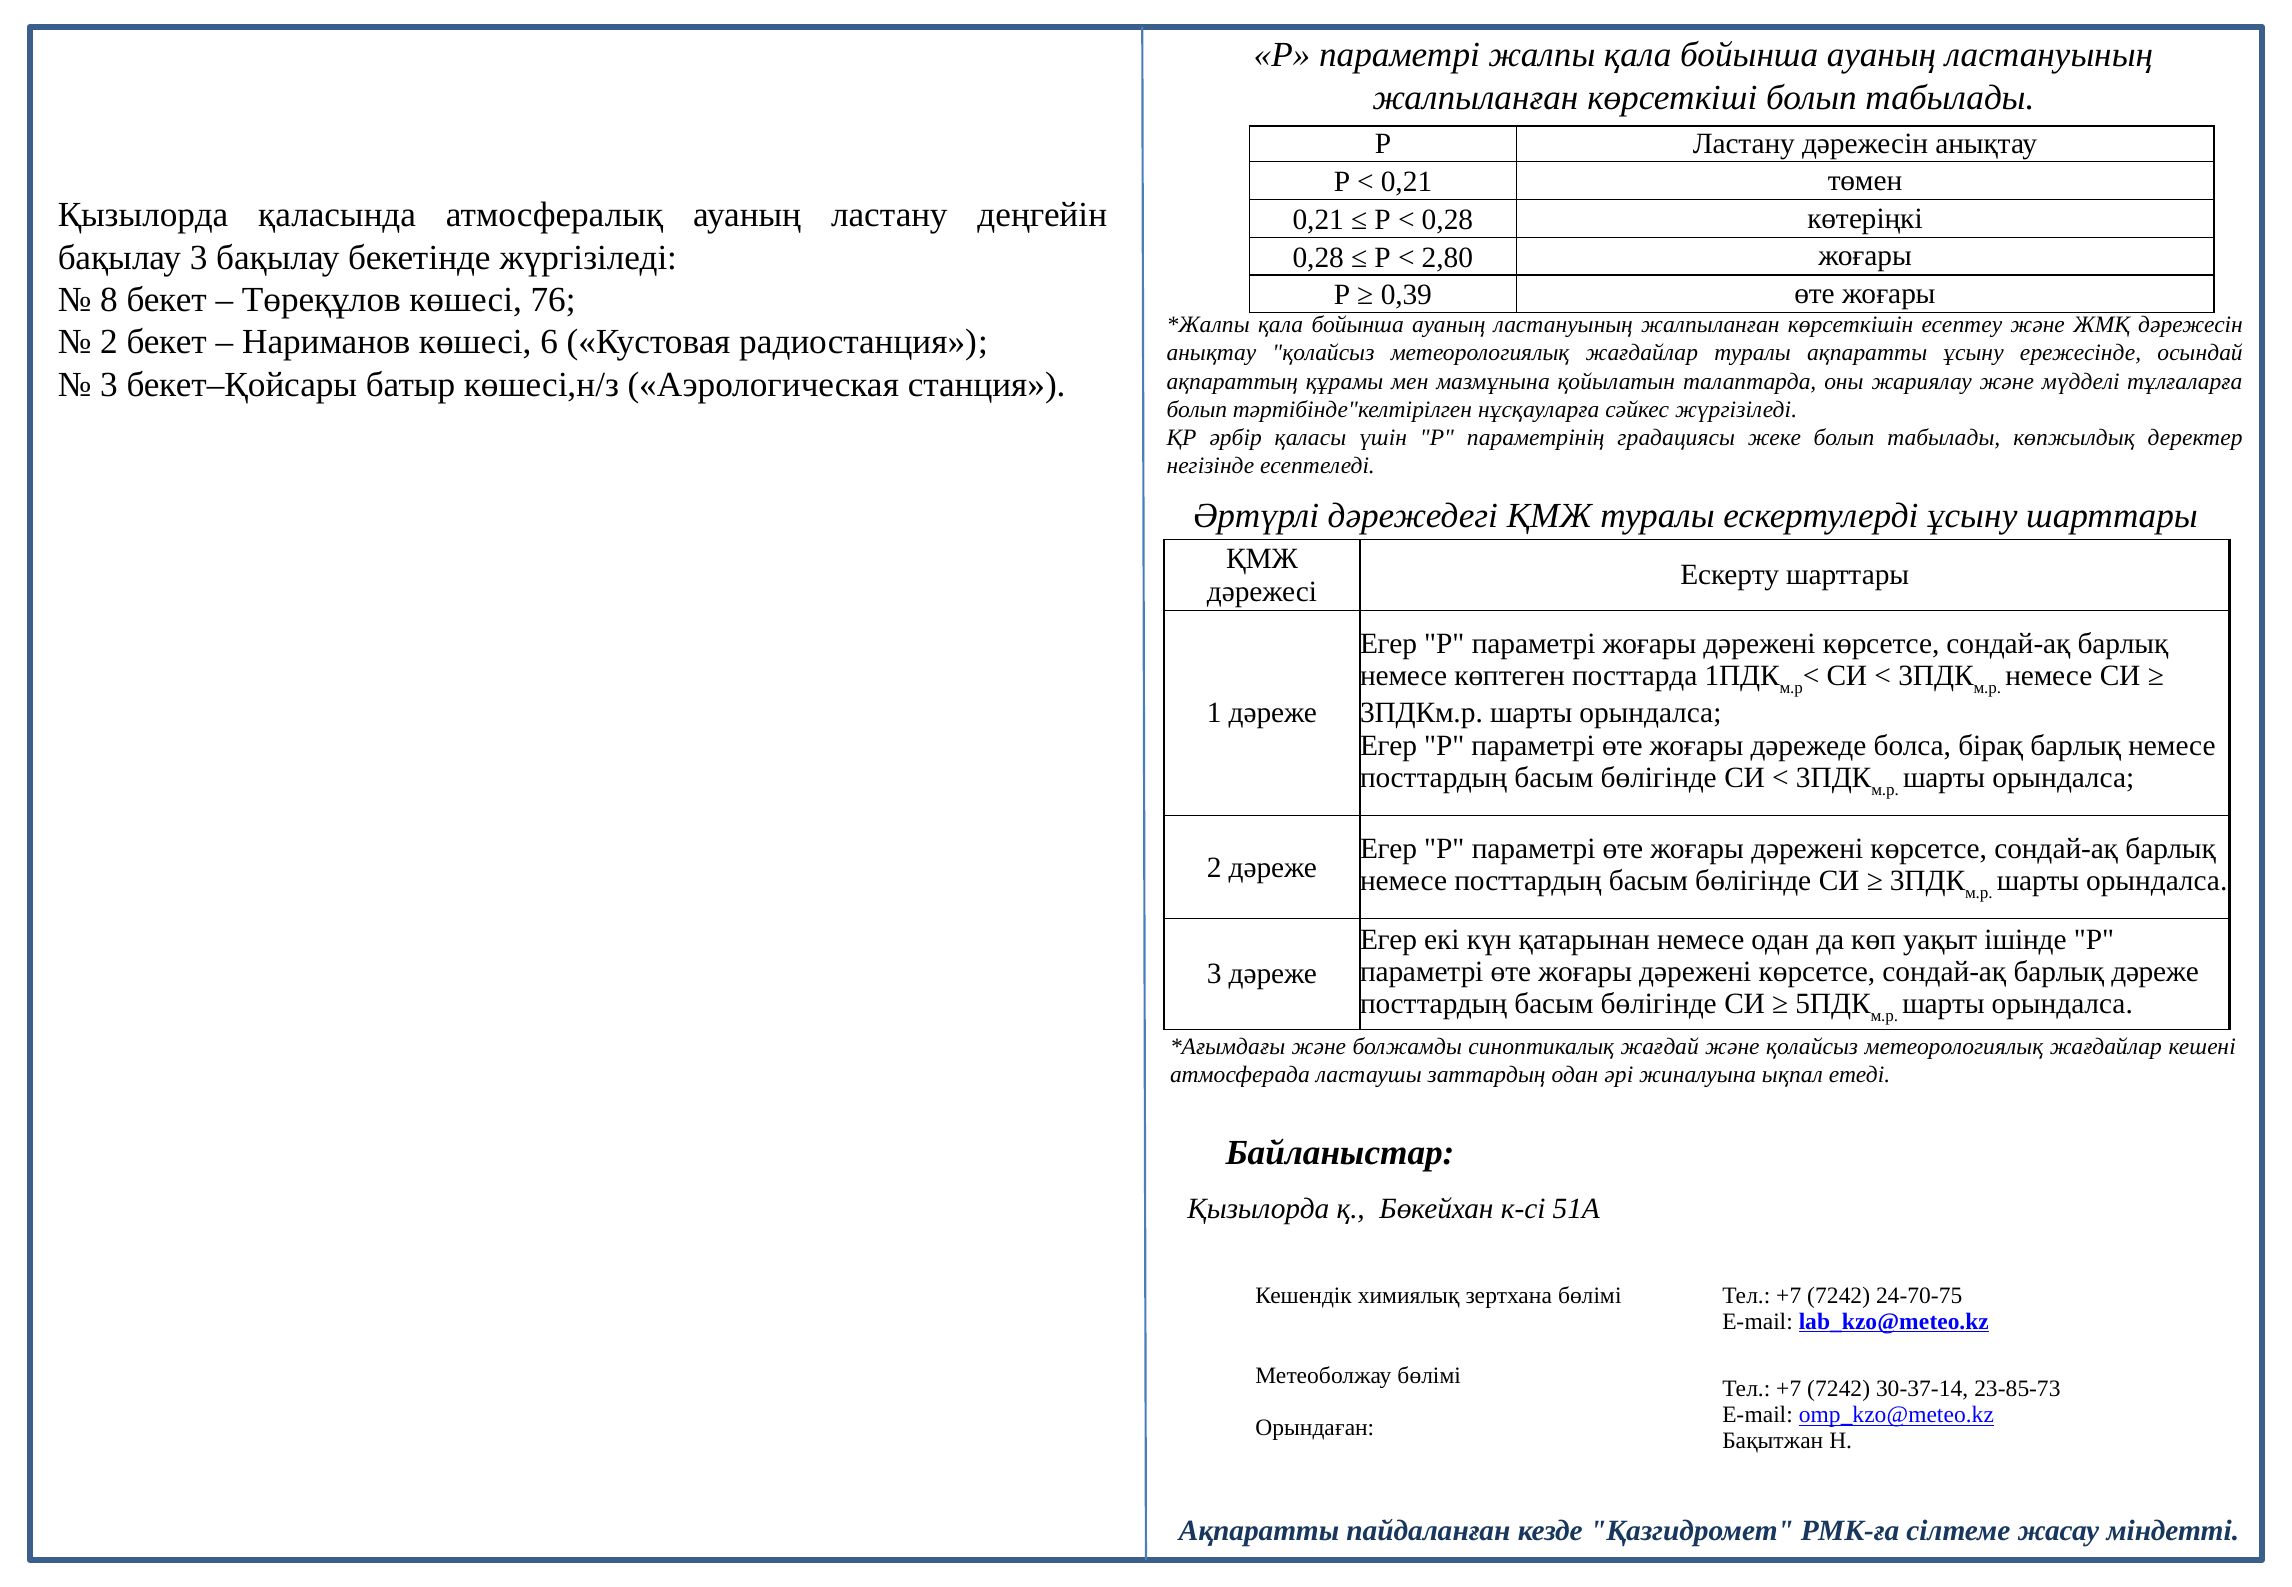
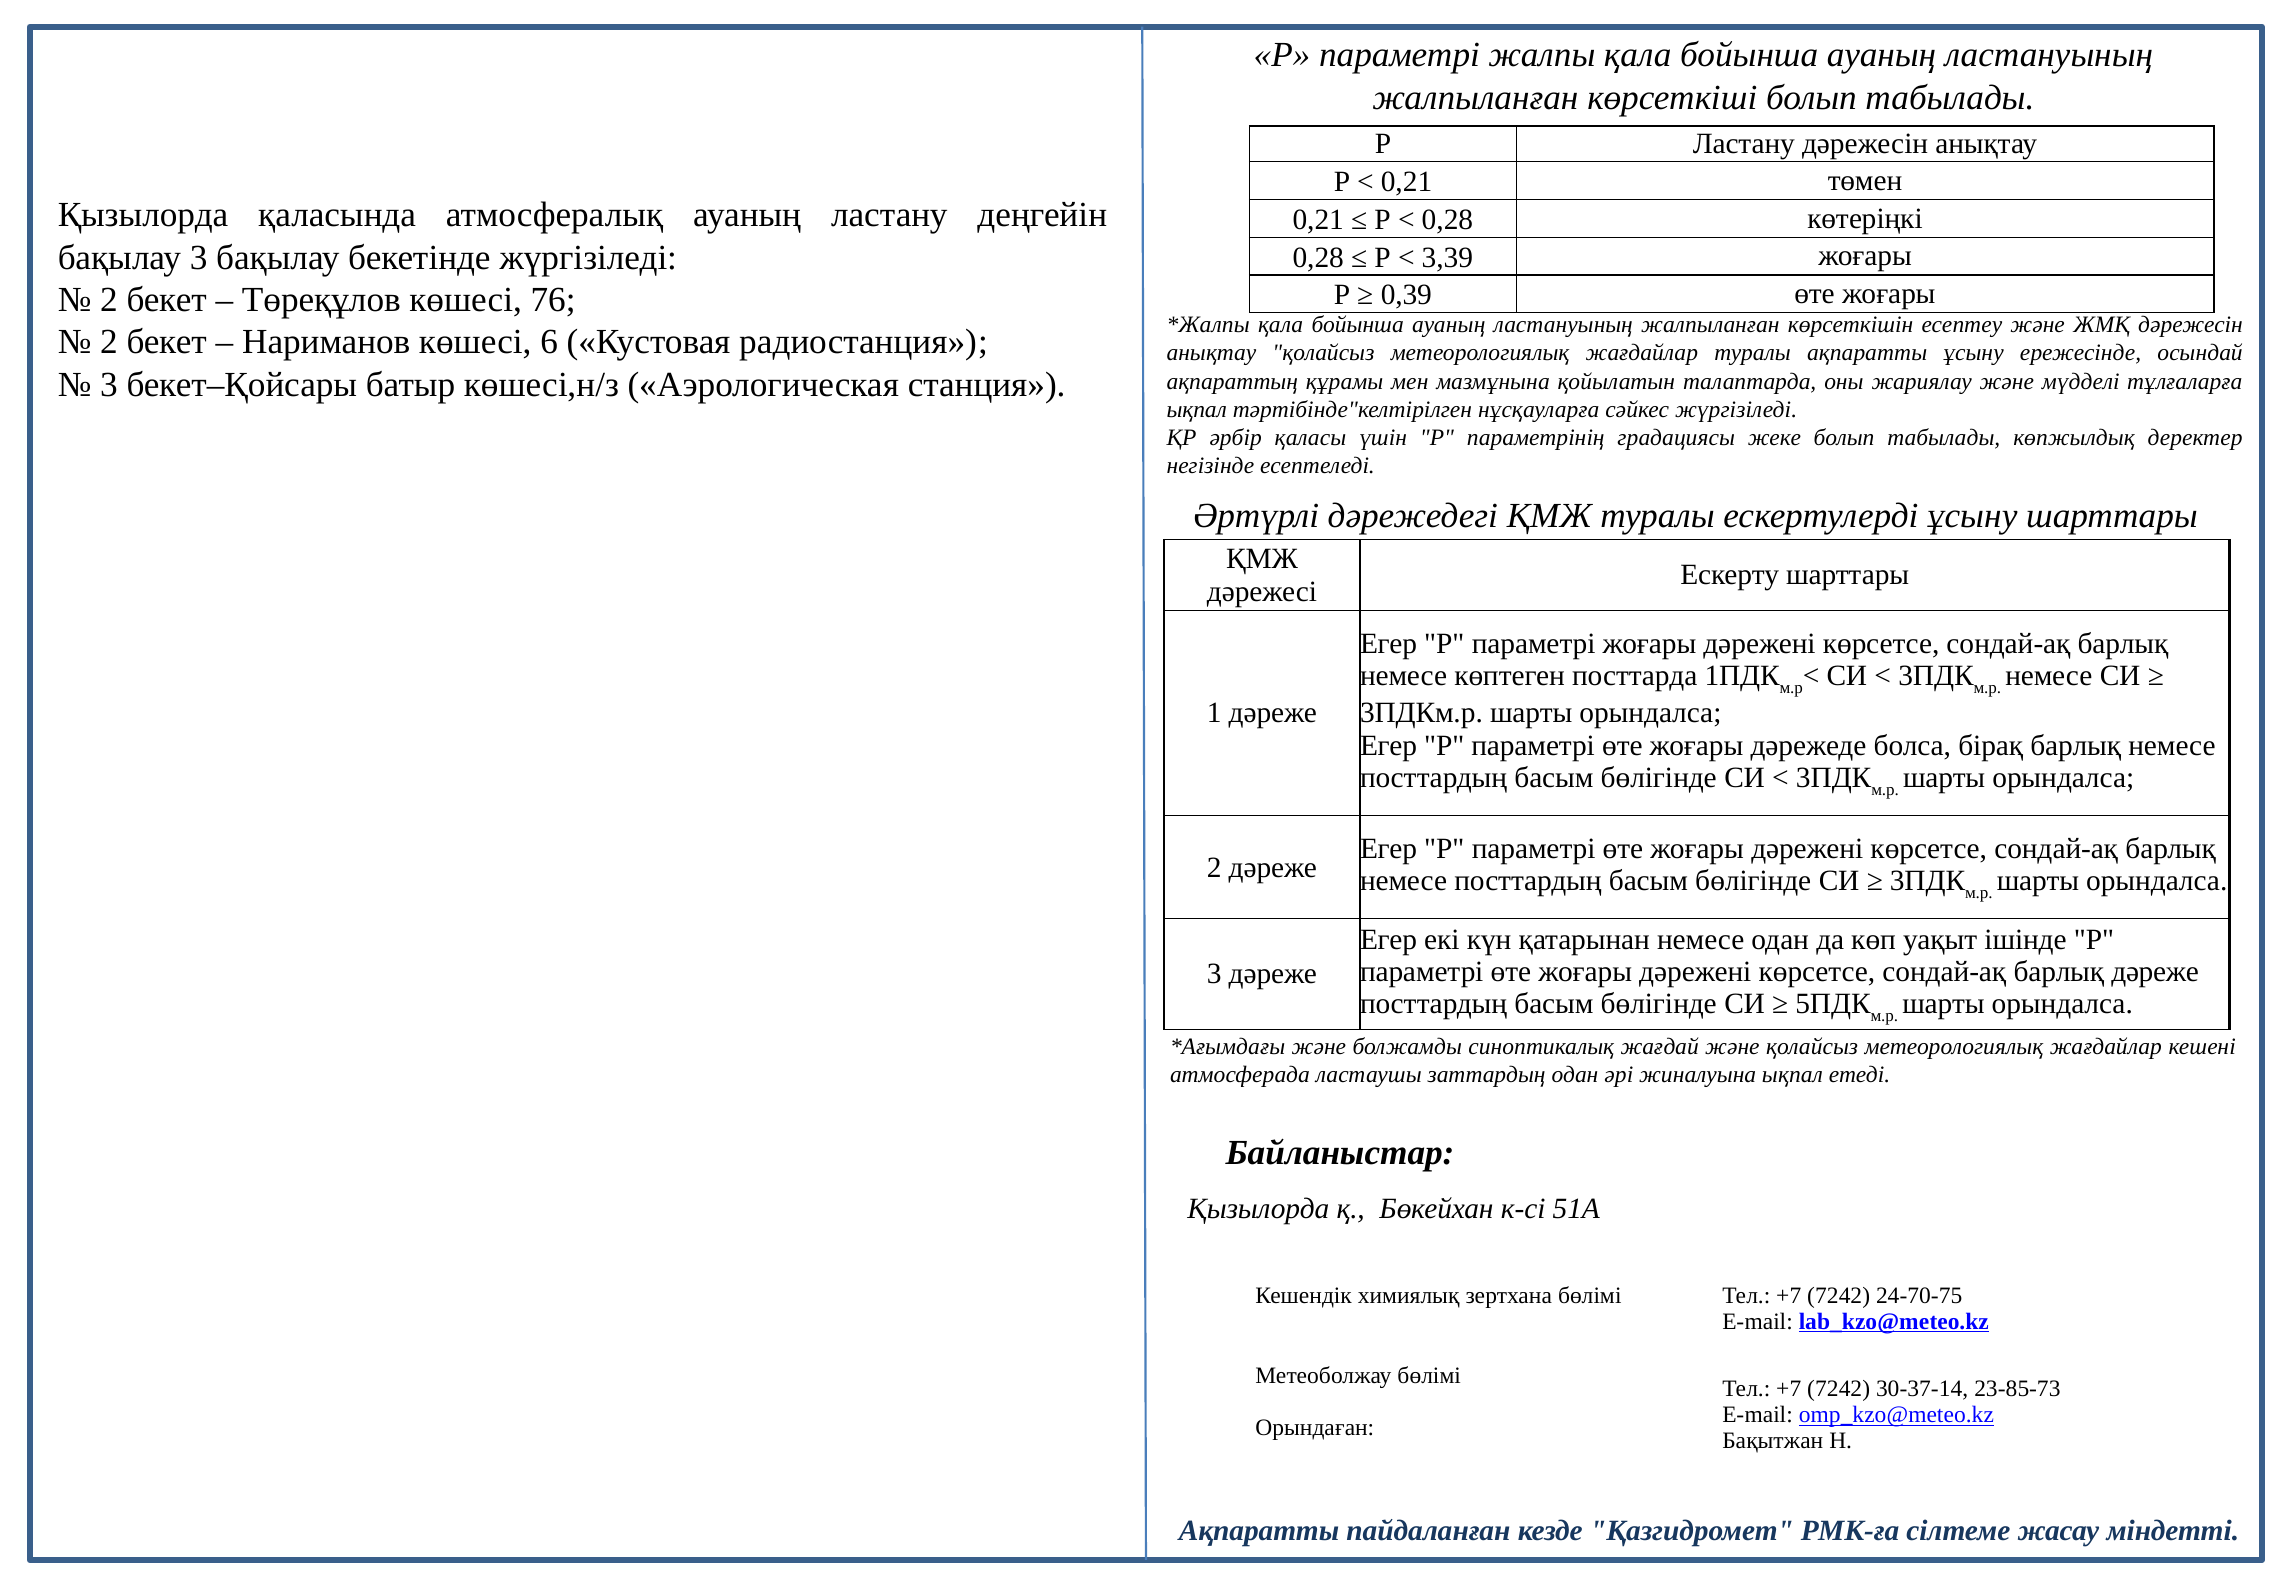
2,80: 2,80 -> 3,39
8 at (109, 300): 8 -> 2
болып at (1197, 409): болып -> ықпал
